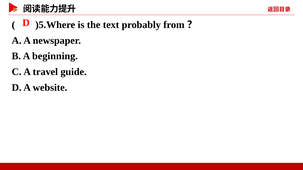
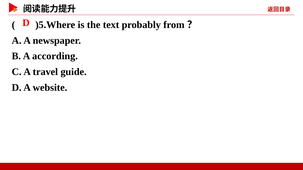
beginning: beginning -> according
